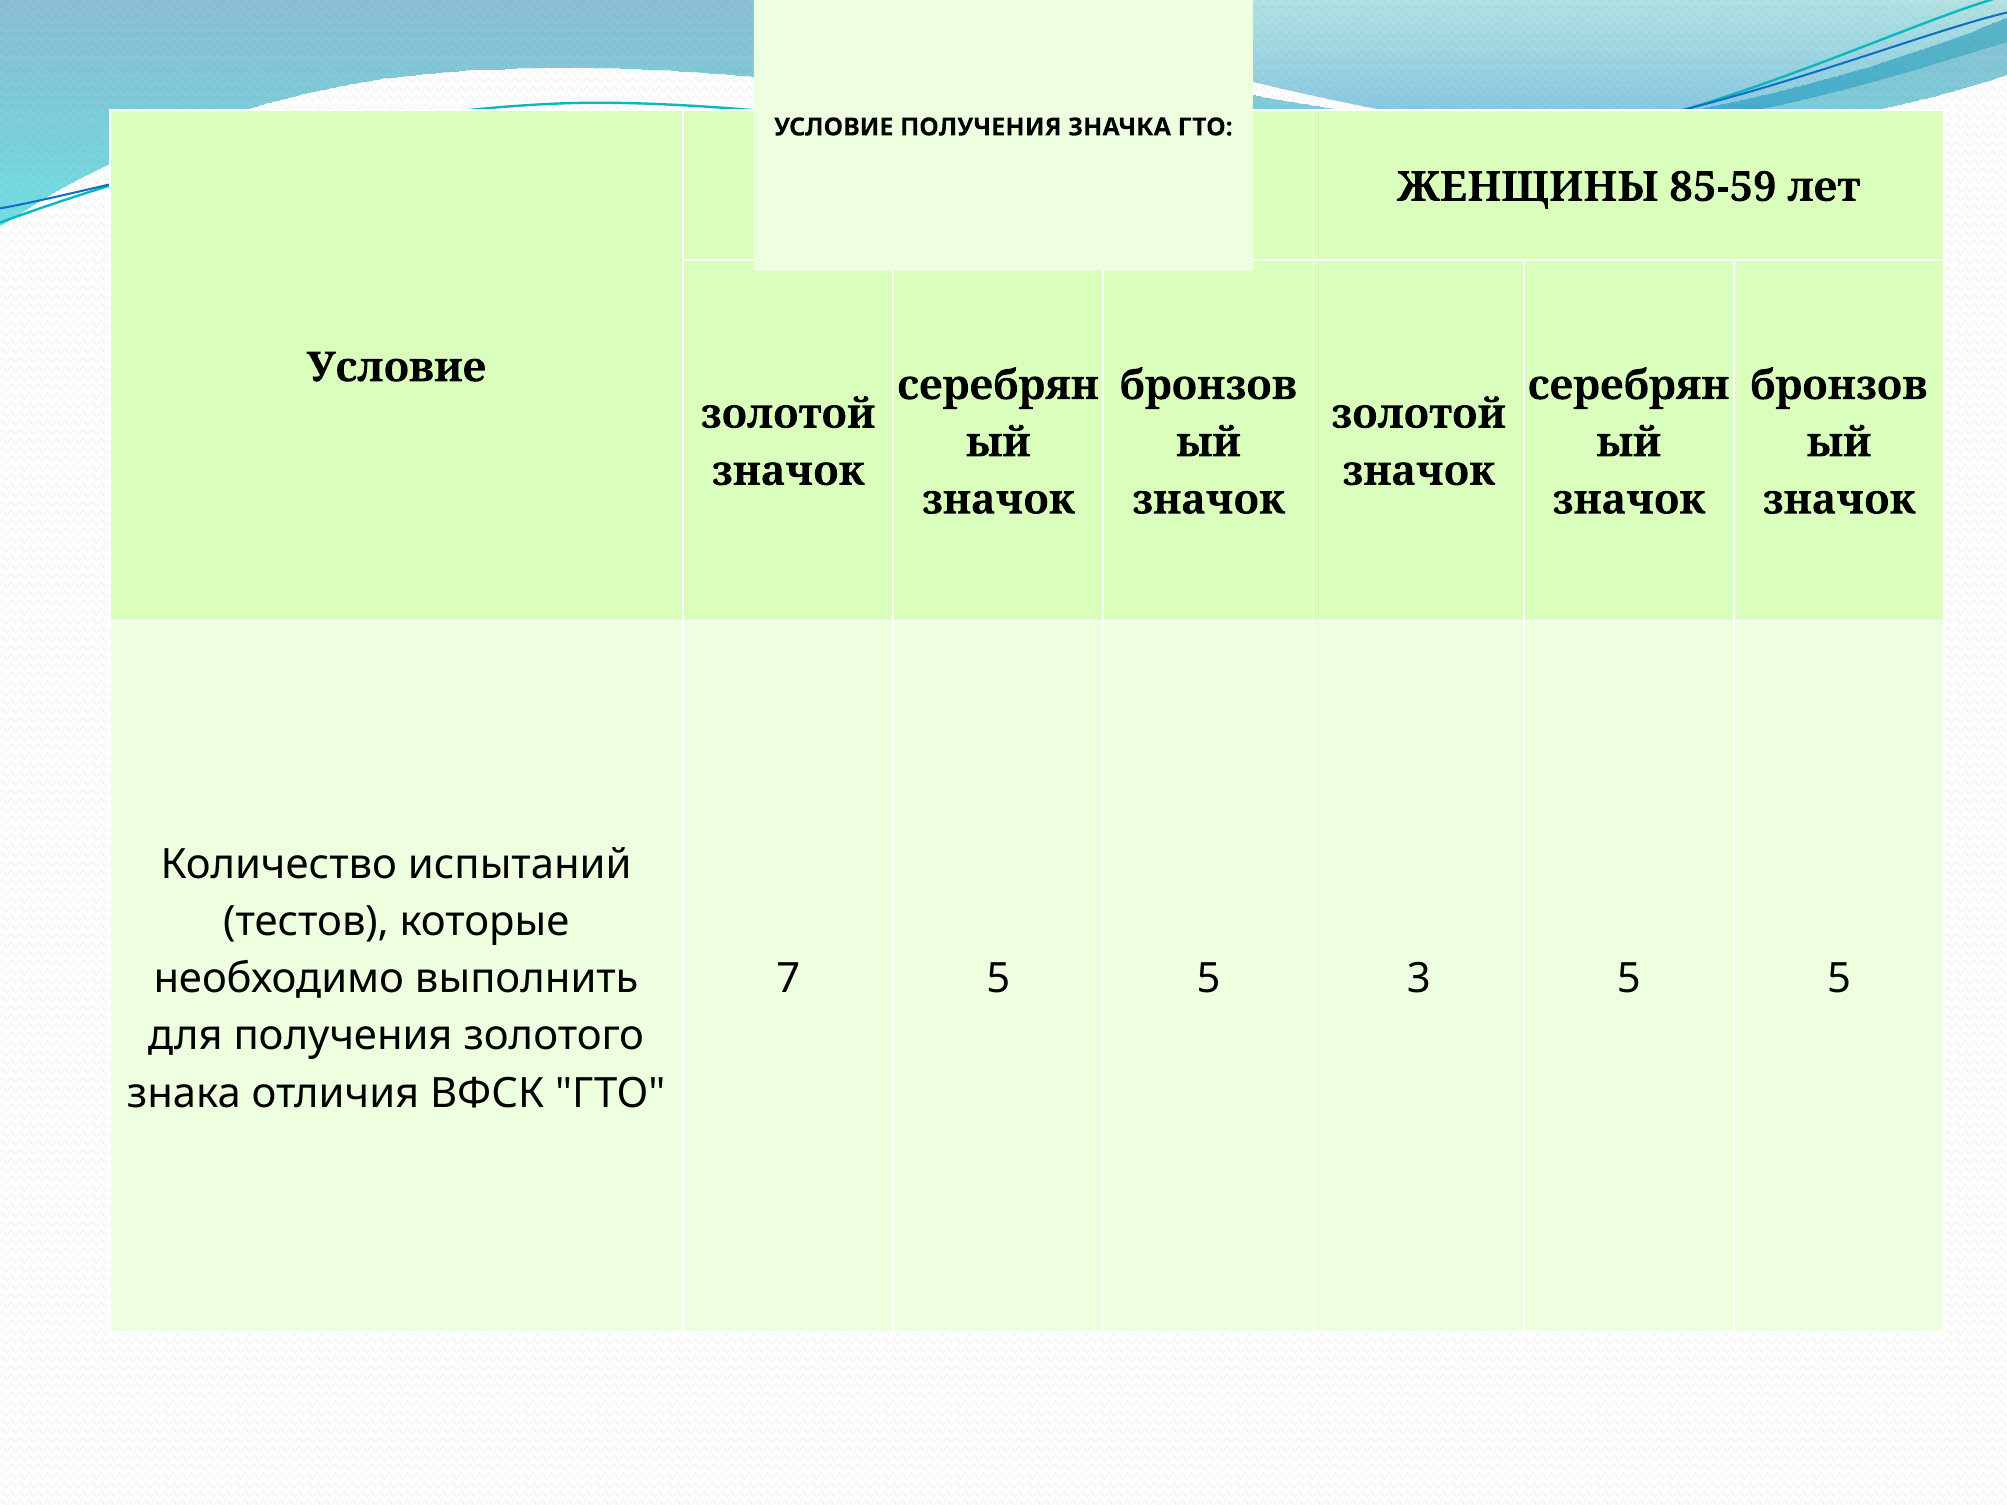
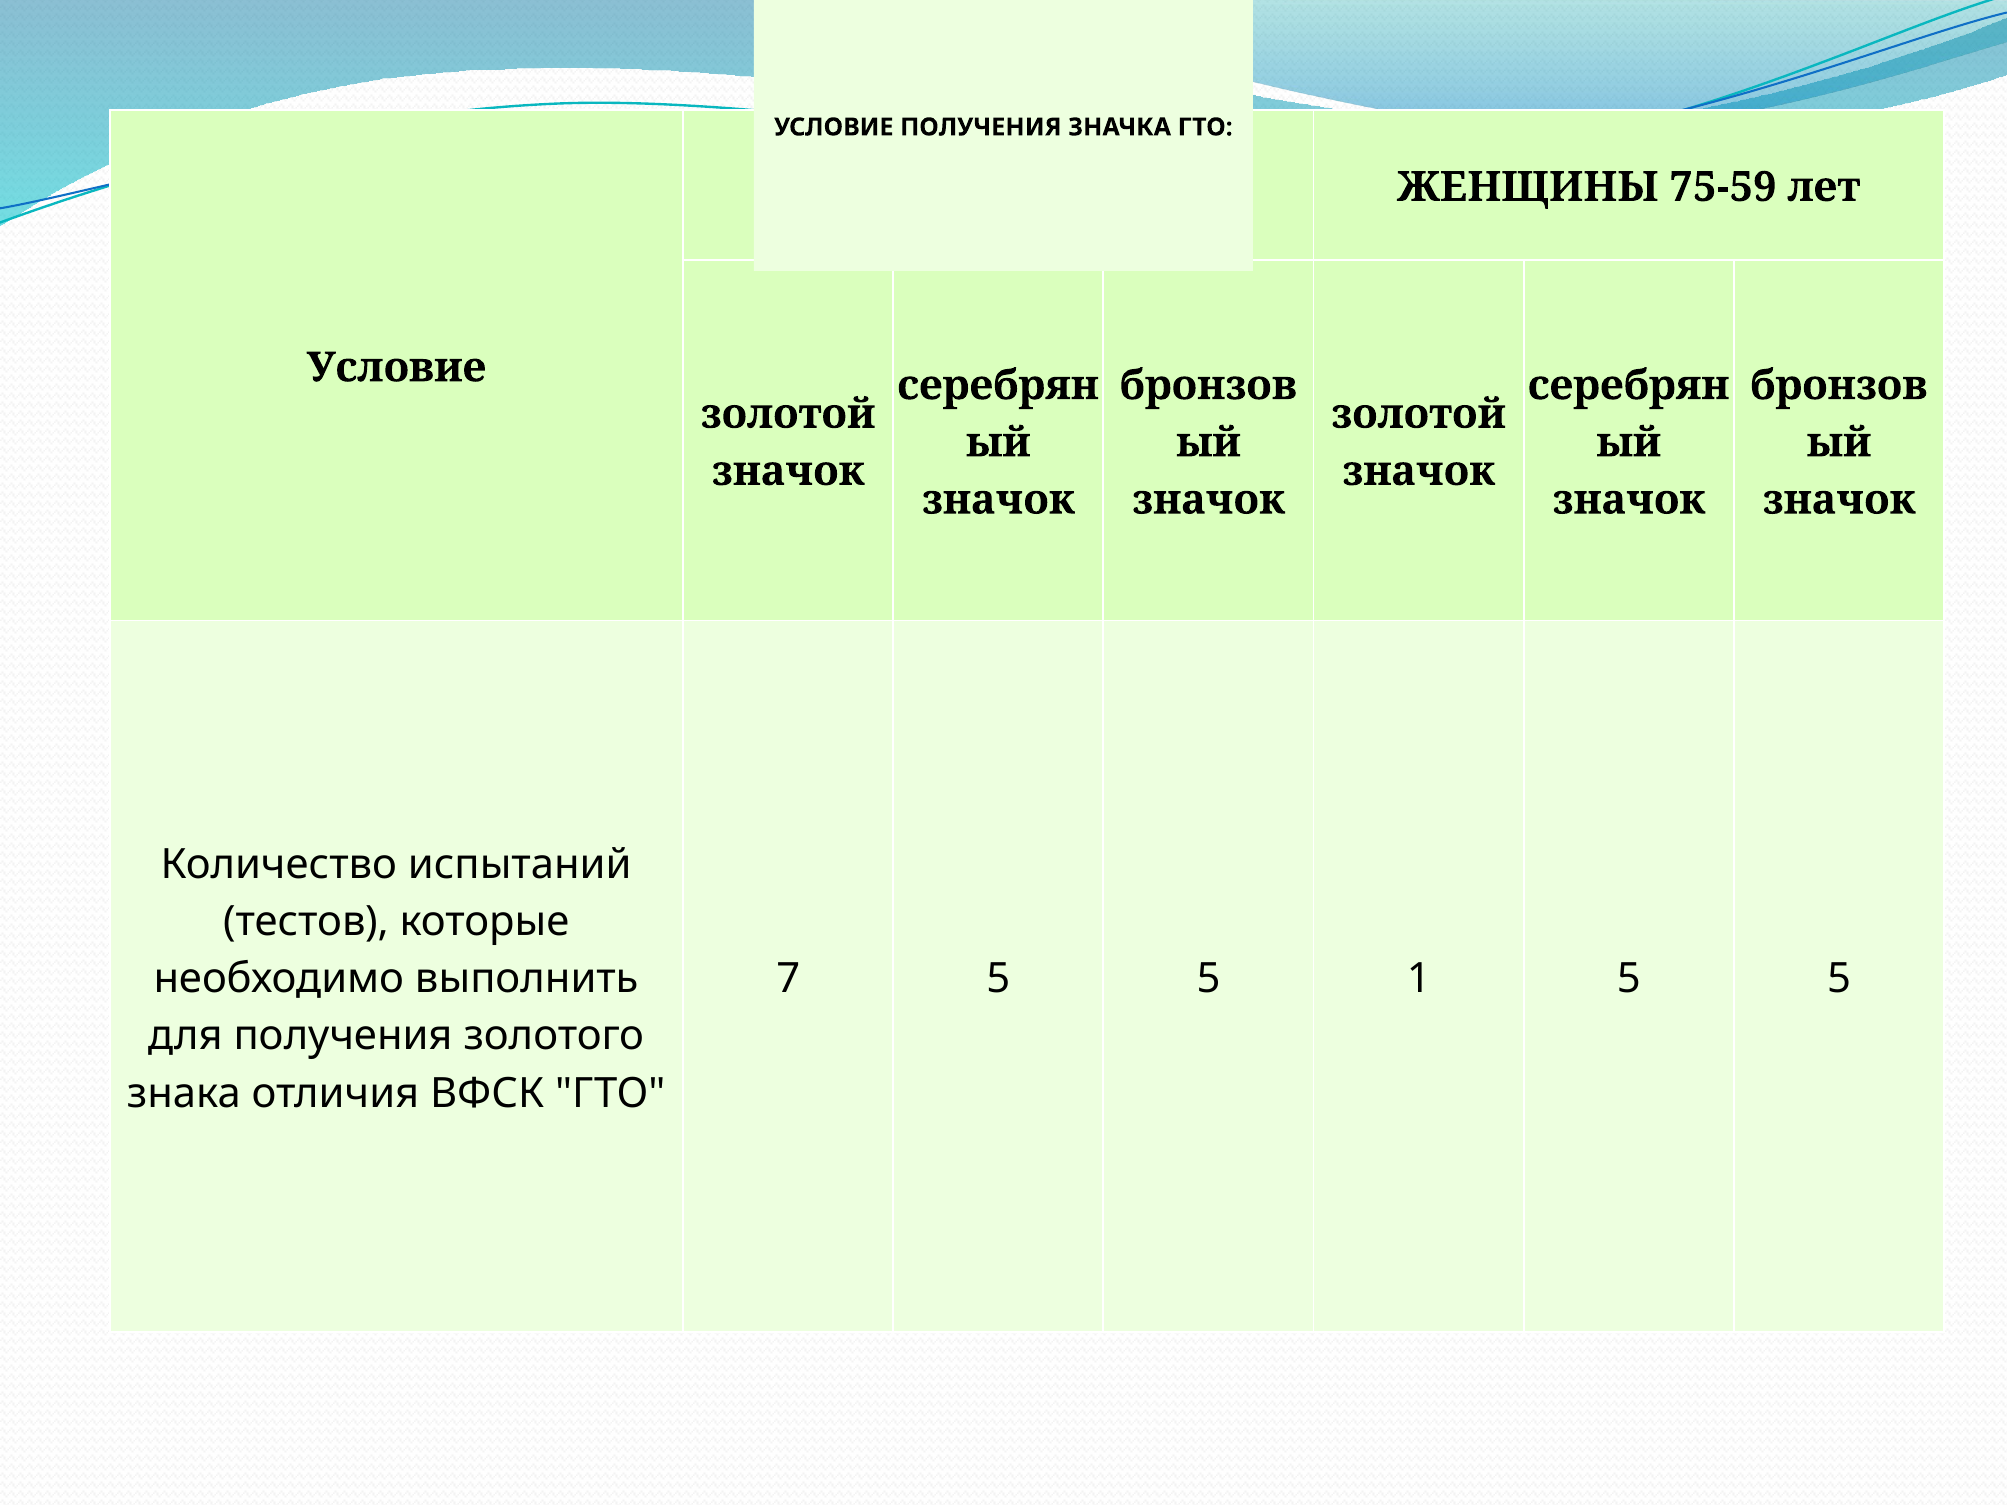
85-59: 85-59 -> 75-59
5 3: 3 -> 1
